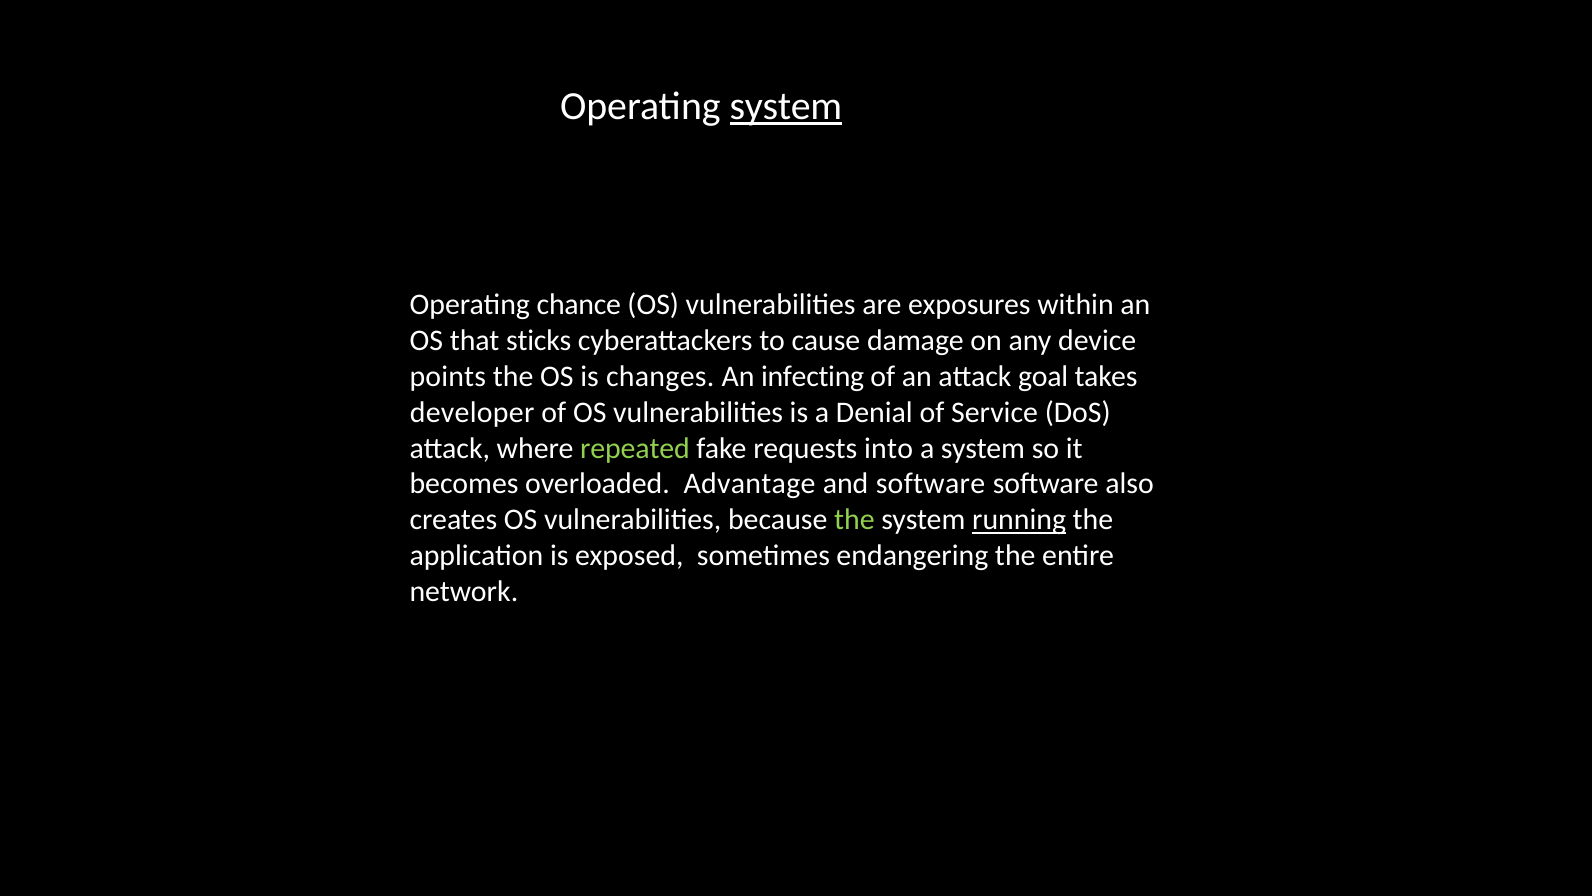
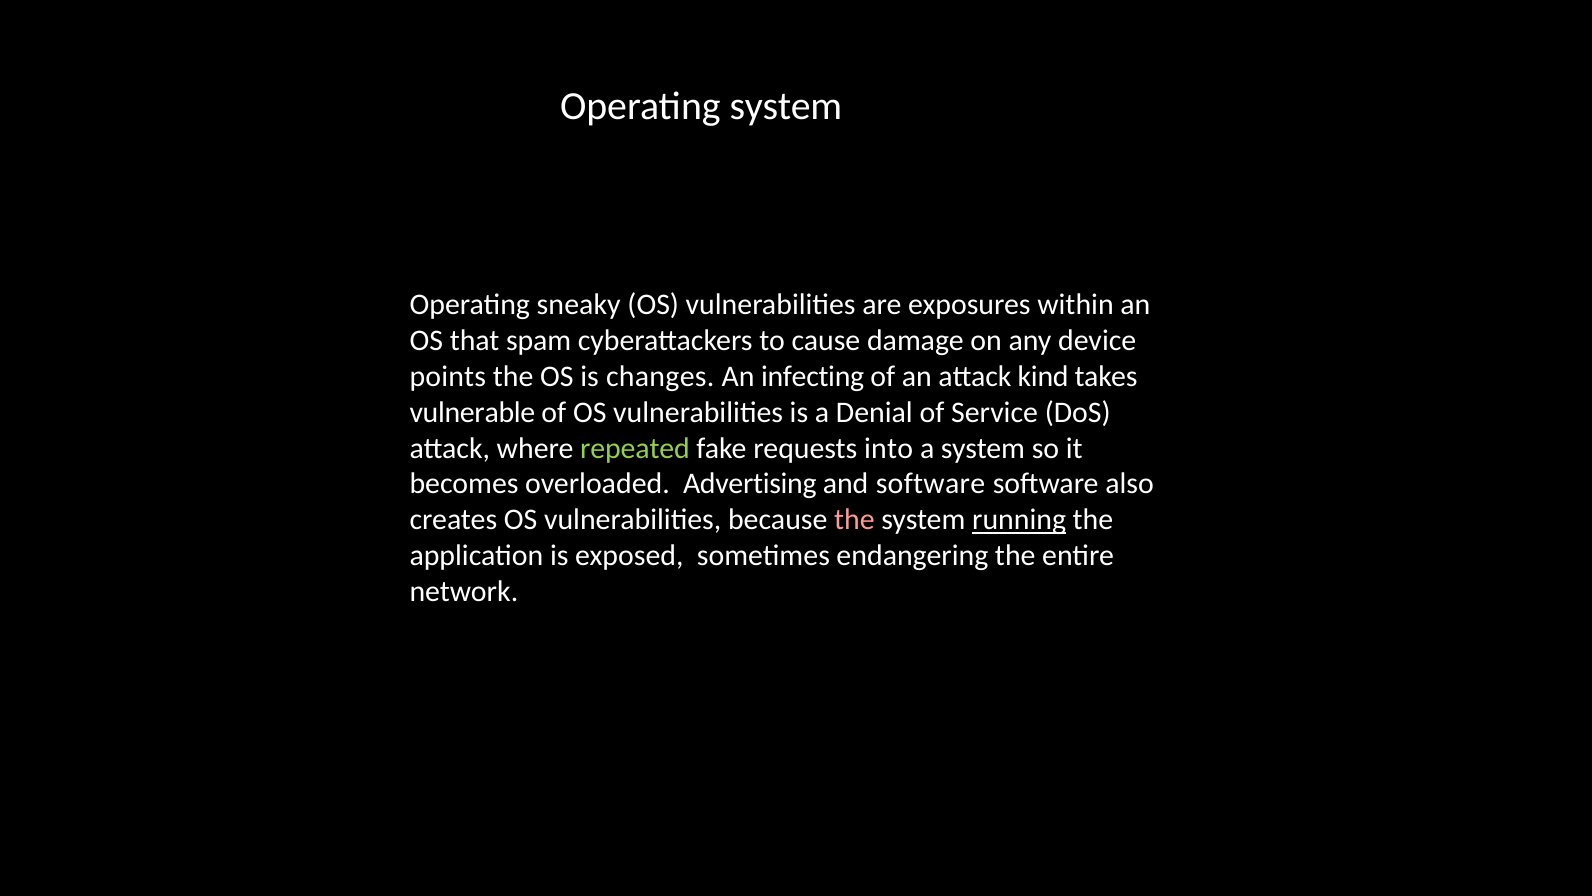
system at (786, 106) underline: present -> none
chance: chance -> sneaky
sticks: sticks -> spam
goal: goal -> kind
developer: developer -> vulnerable
Advantage: Advantage -> Advertising
the at (854, 520) colour: light green -> pink
